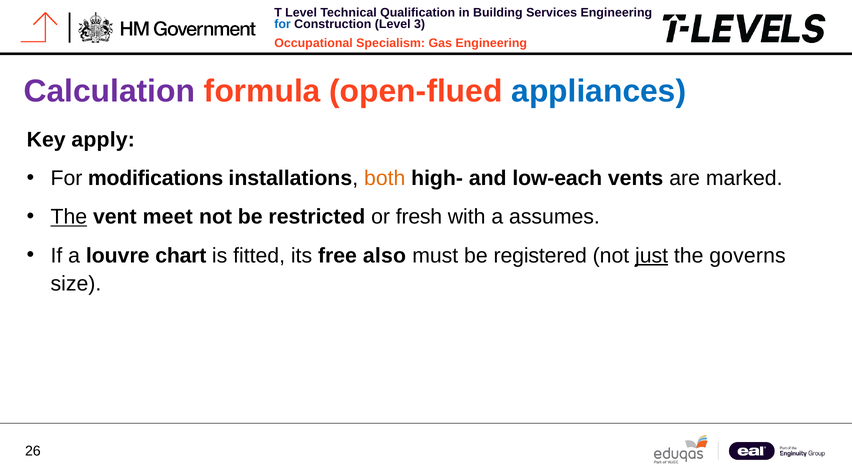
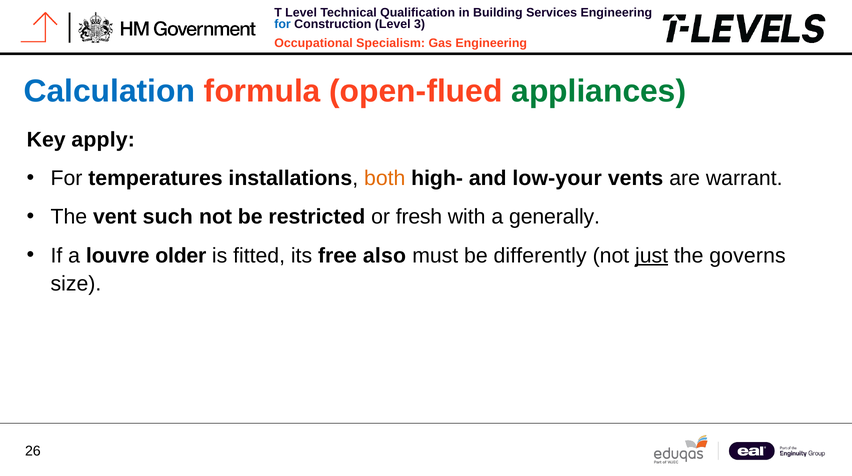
Calculation colour: purple -> blue
appliances colour: blue -> green
modifications: modifications -> temperatures
low-each: low-each -> low-your
marked: marked -> warrant
The at (69, 217) underline: present -> none
meet: meet -> such
assumes: assumes -> generally
chart: chart -> older
registered: registered -> differently
